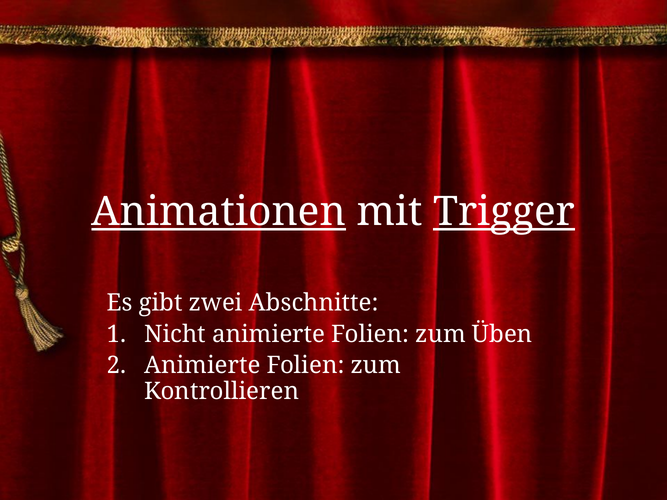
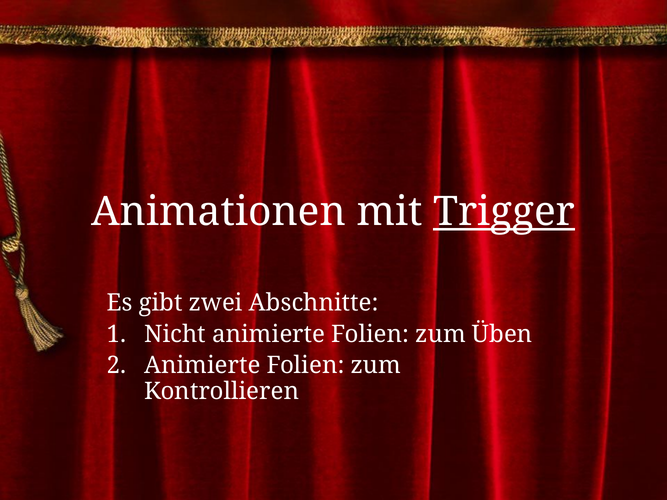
Animationen underline: present -> none
